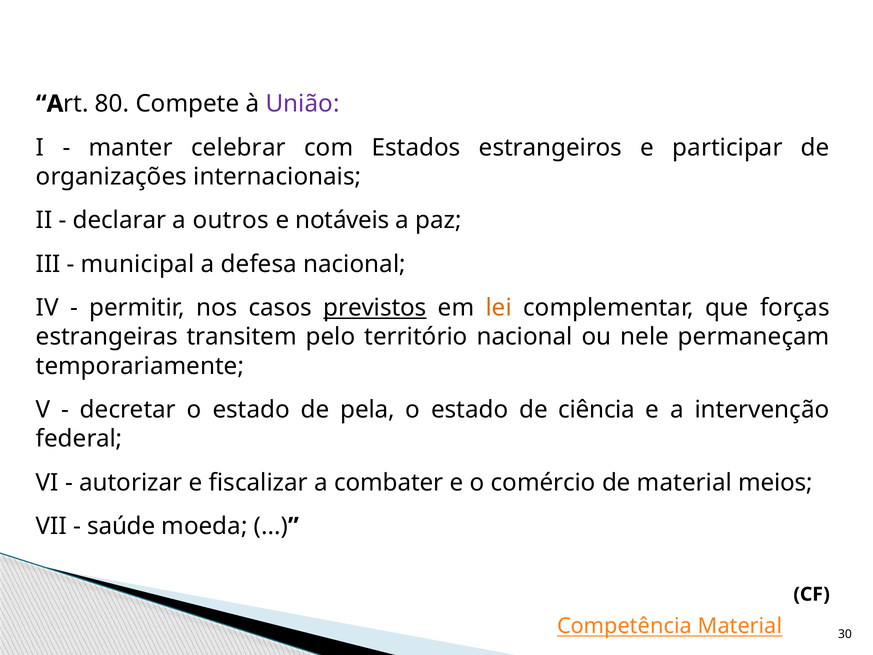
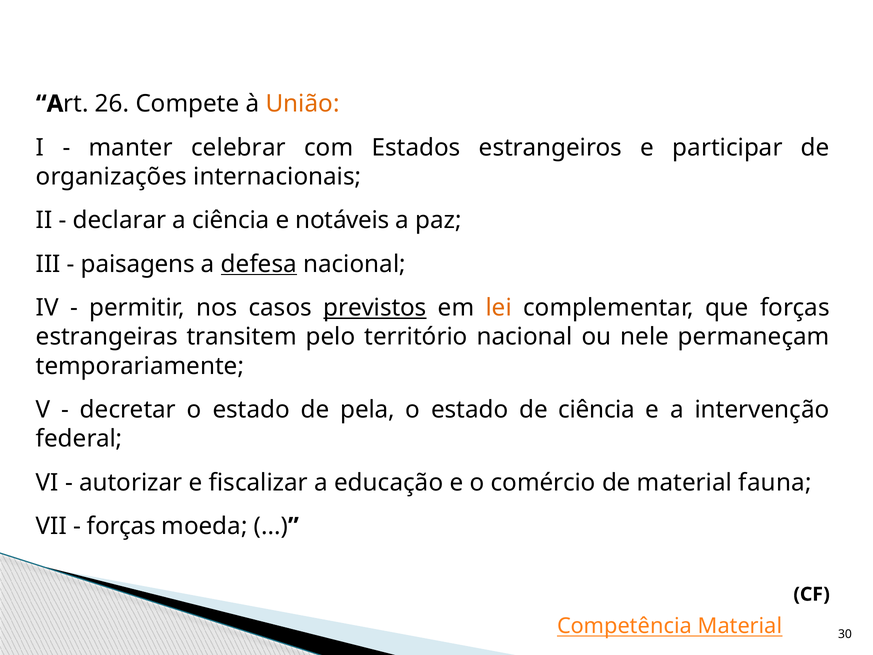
80: 80 -> 26
União colour: purple -> orange
a outros: outros -> ciência
municipal: municipal -> paisagens
defesa underline: none -> present
combater: combater -> educação
meios: meios -> fauna
saúde at (121, 526): saúde -> forças
